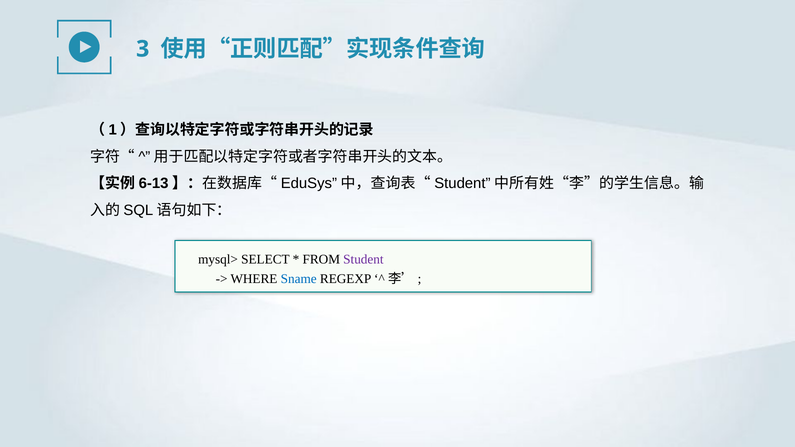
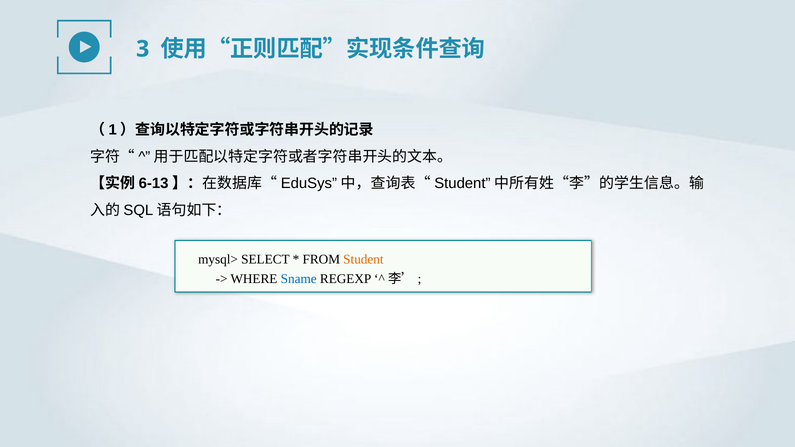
Student colour: purple -> orange
